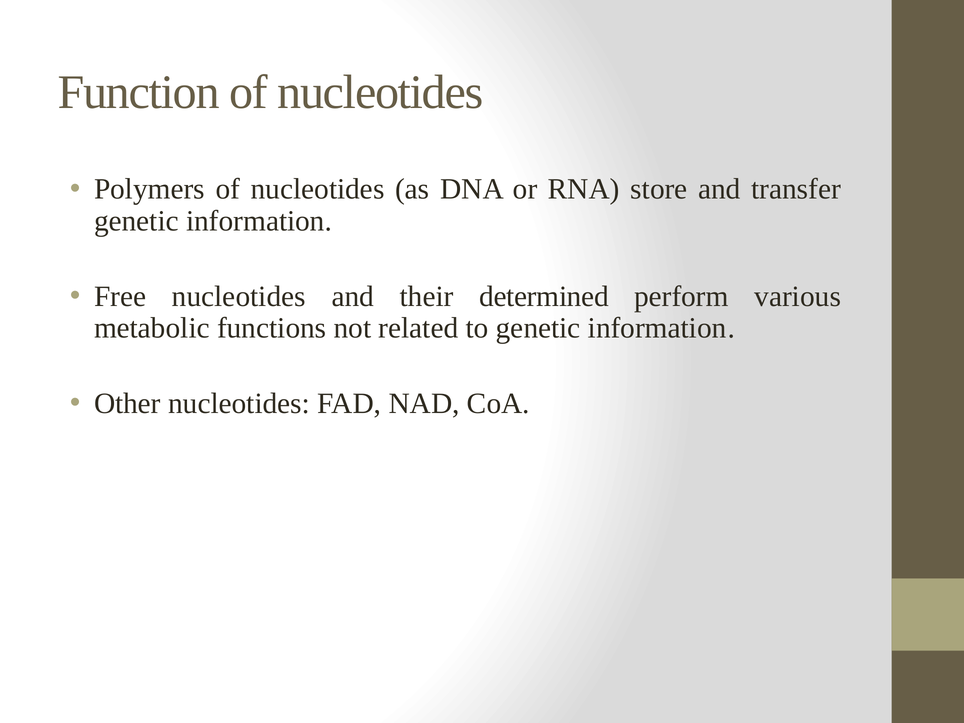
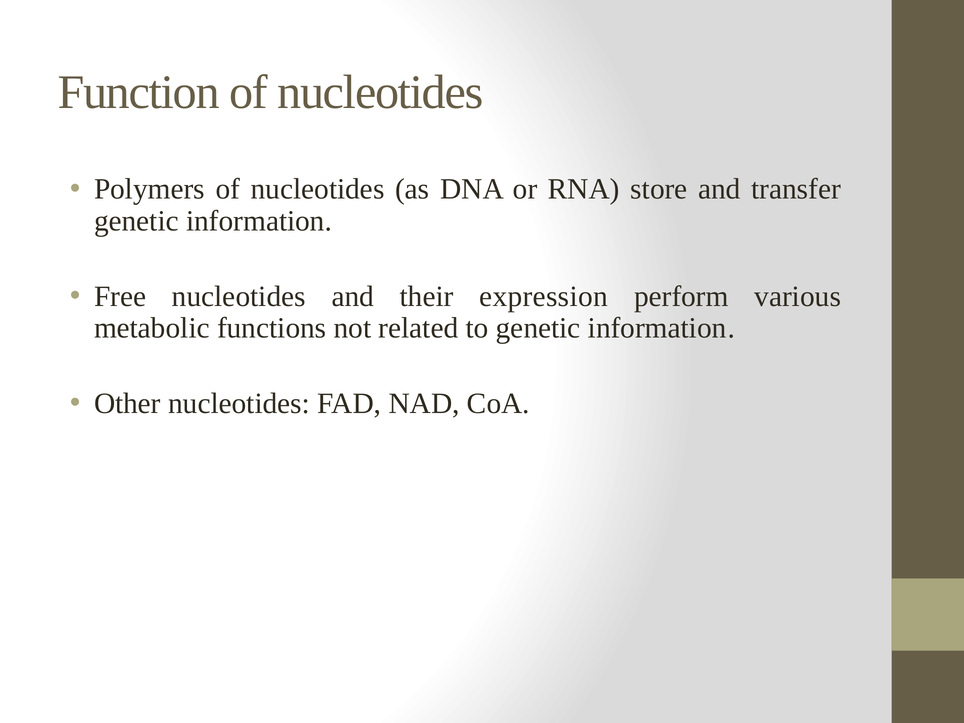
determined: determined -> expression
